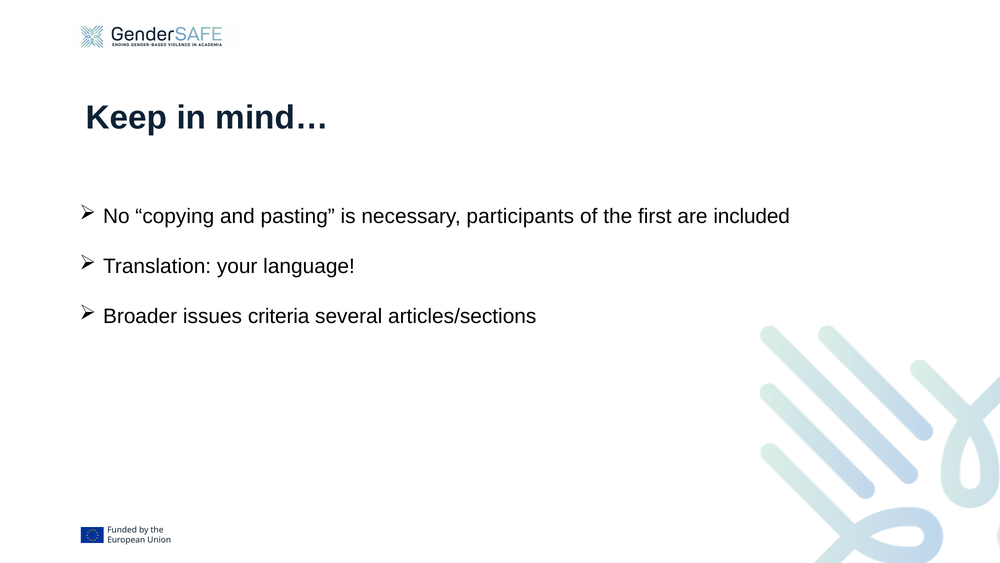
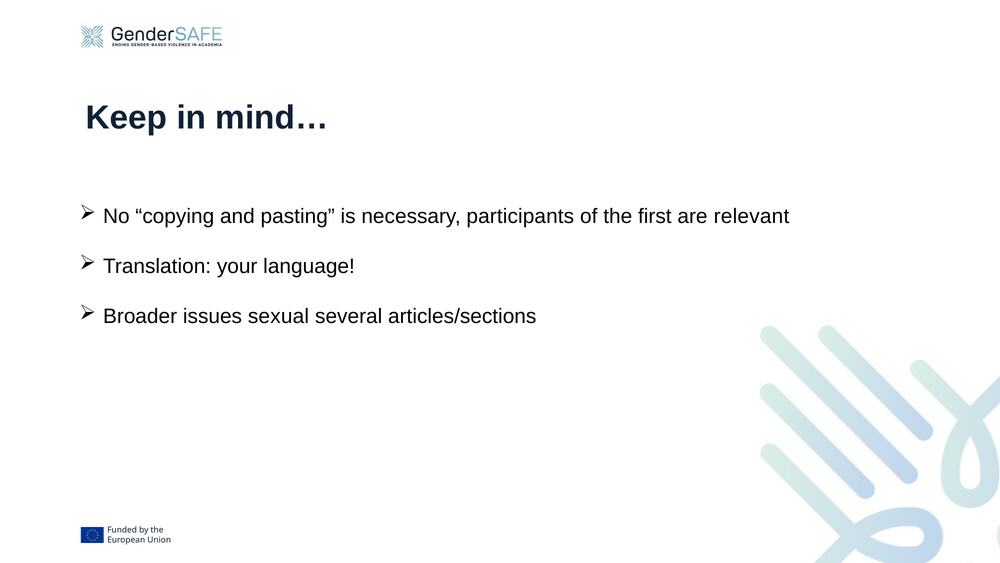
included: included -> relevant
criteria: criteria -> sexual
